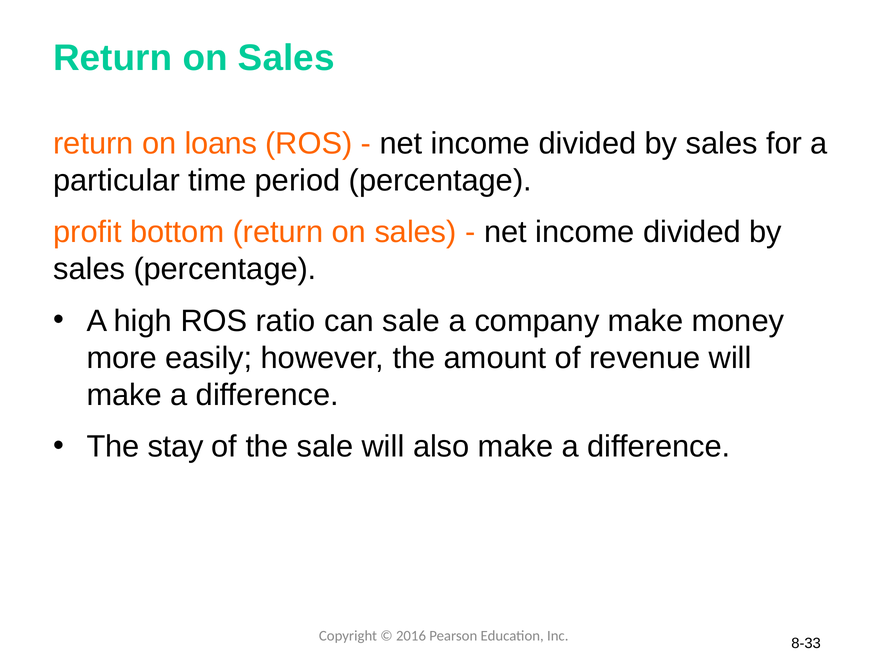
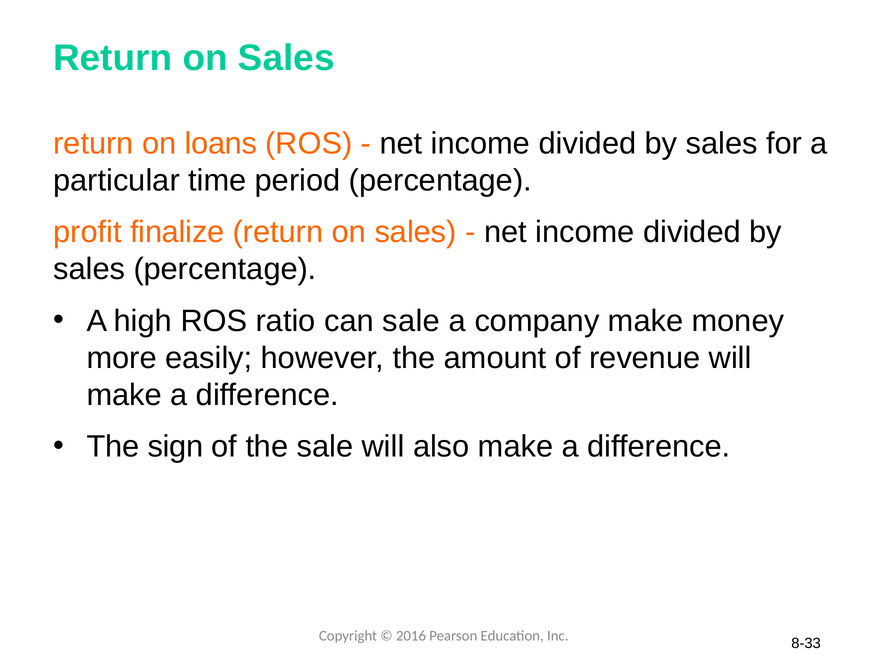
bottom: bottom -> finalize
stay: stay -> sign
